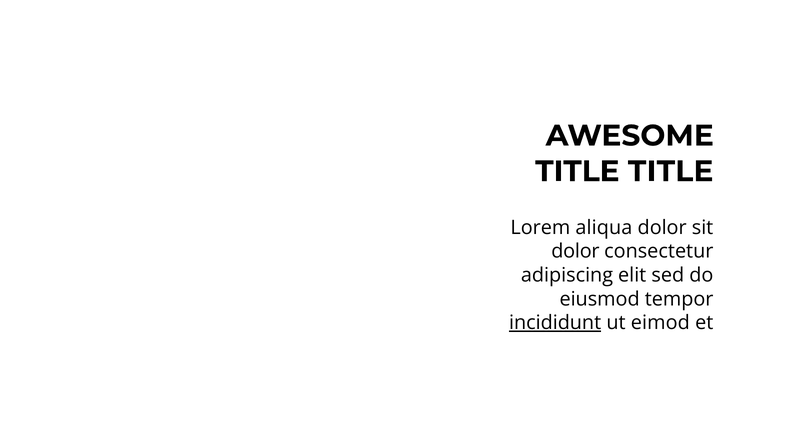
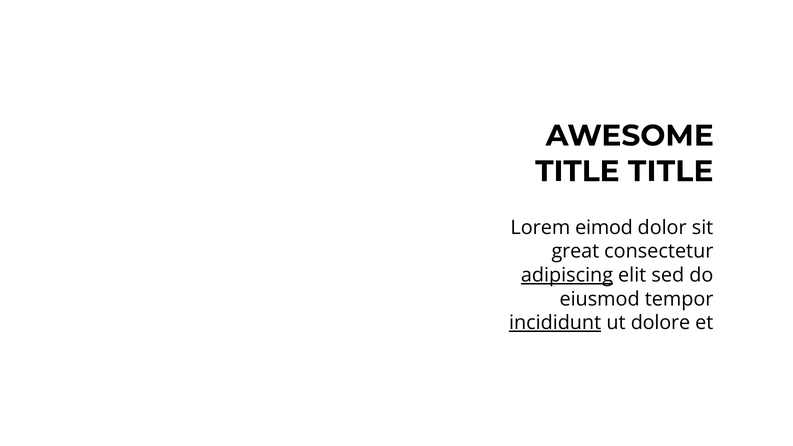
aliqua: aliqua -> eimod
dolor at (575, 251): dolor -> great
adipiscing underline: none -> present
eimod: eimod -> dolore
